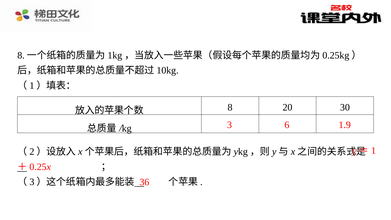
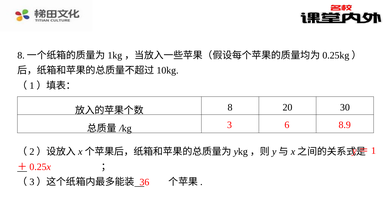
1.9: 1.9 -> 8.9
